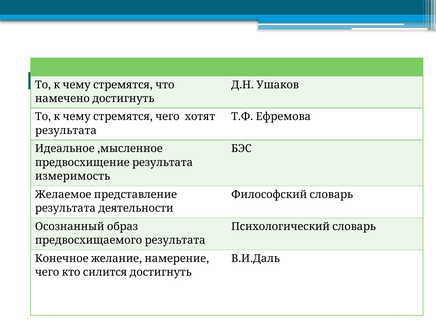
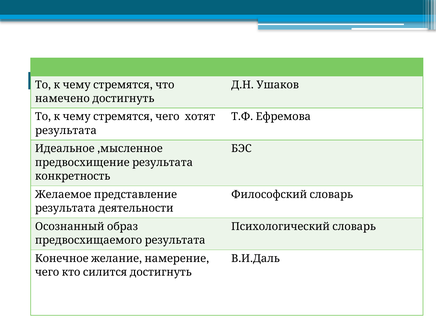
измеримость: измеримость -> конкретность
